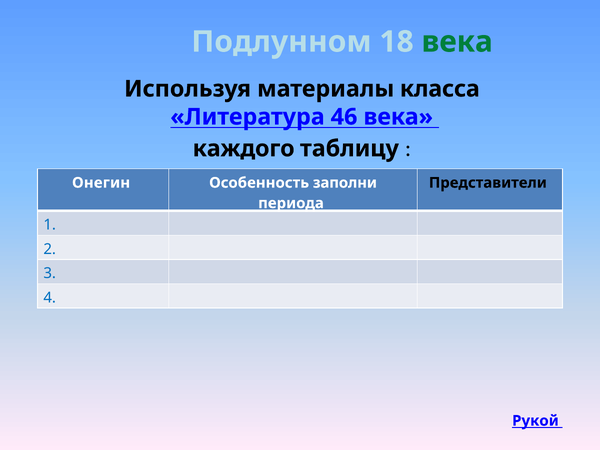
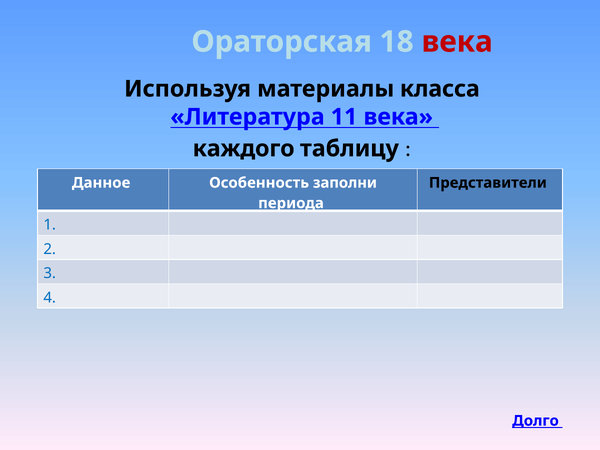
Подлунном: Подлунном -> Ораторская
века at (457, 42) colour: green -> red
46: 46 -> 11
Онегин: Онегин -> Данное
Рукой: Рукой -> Долго
